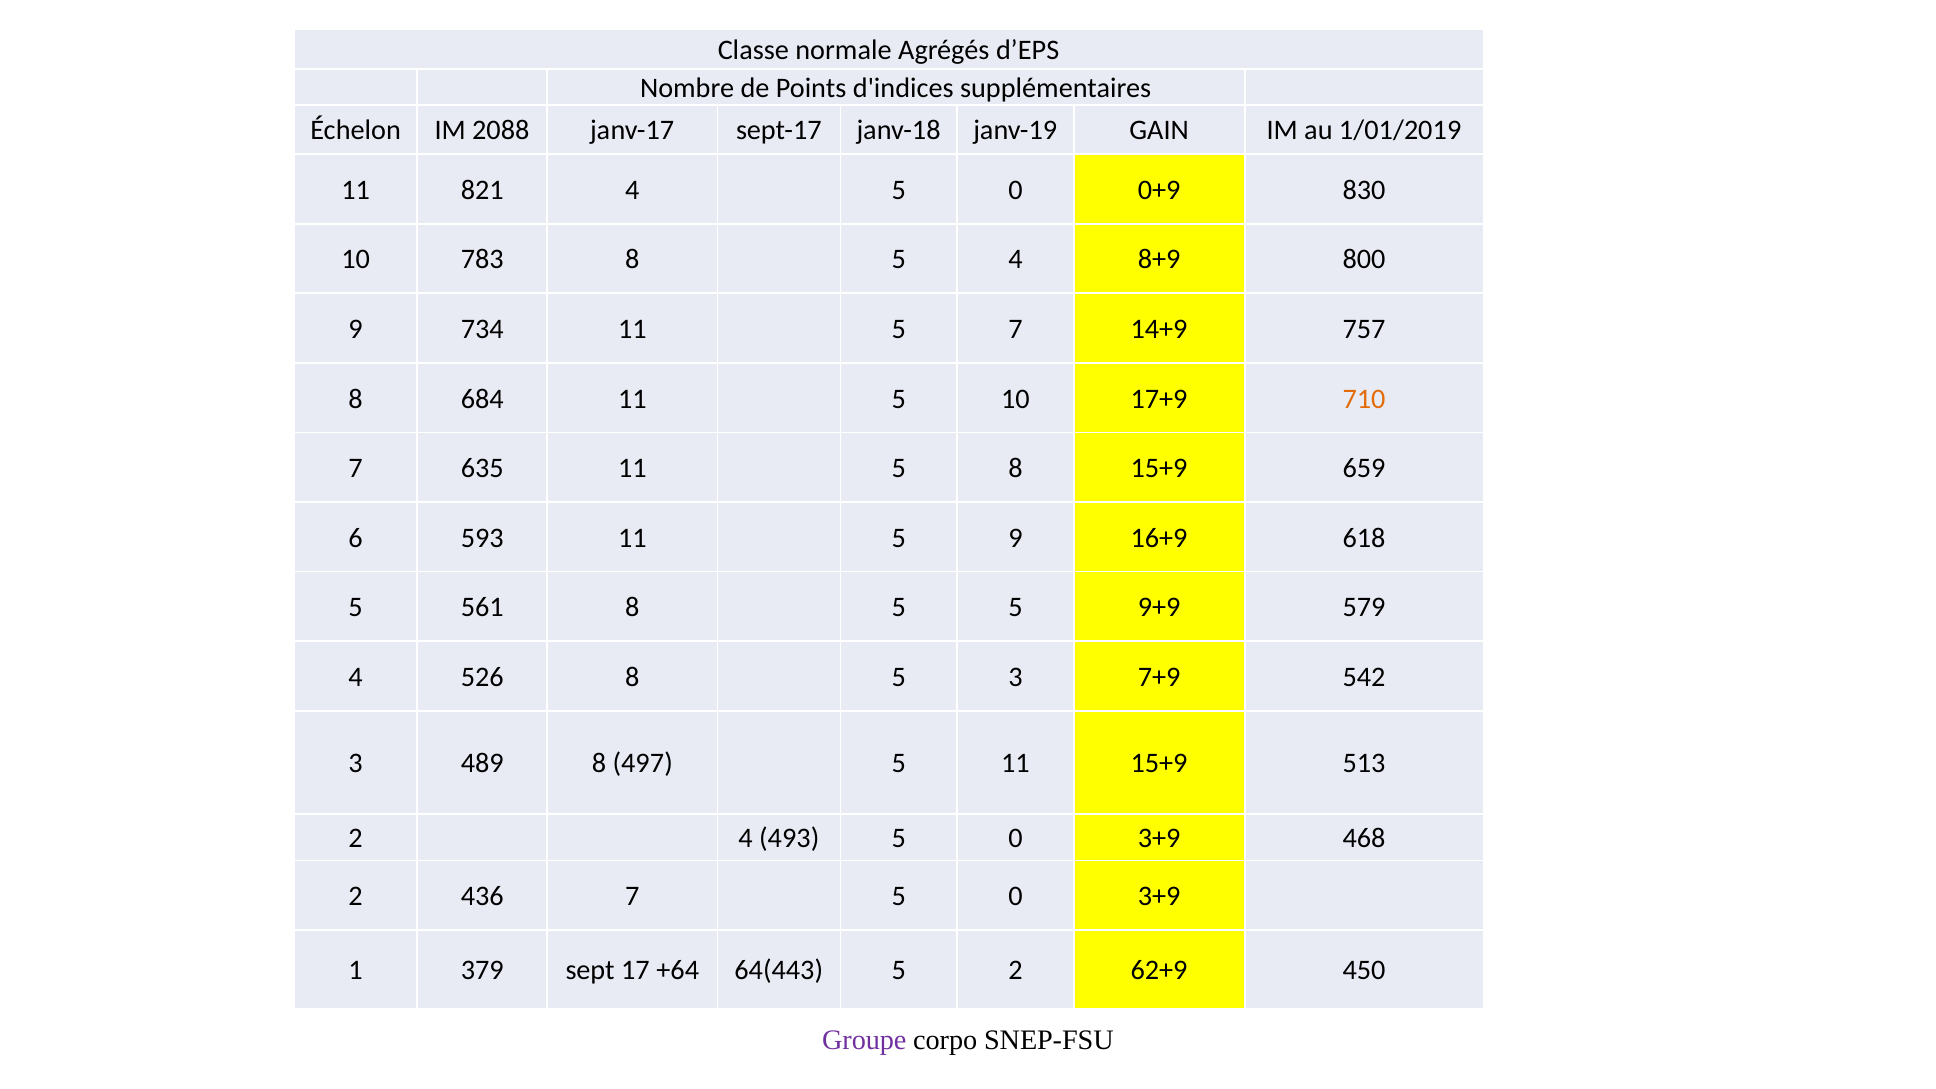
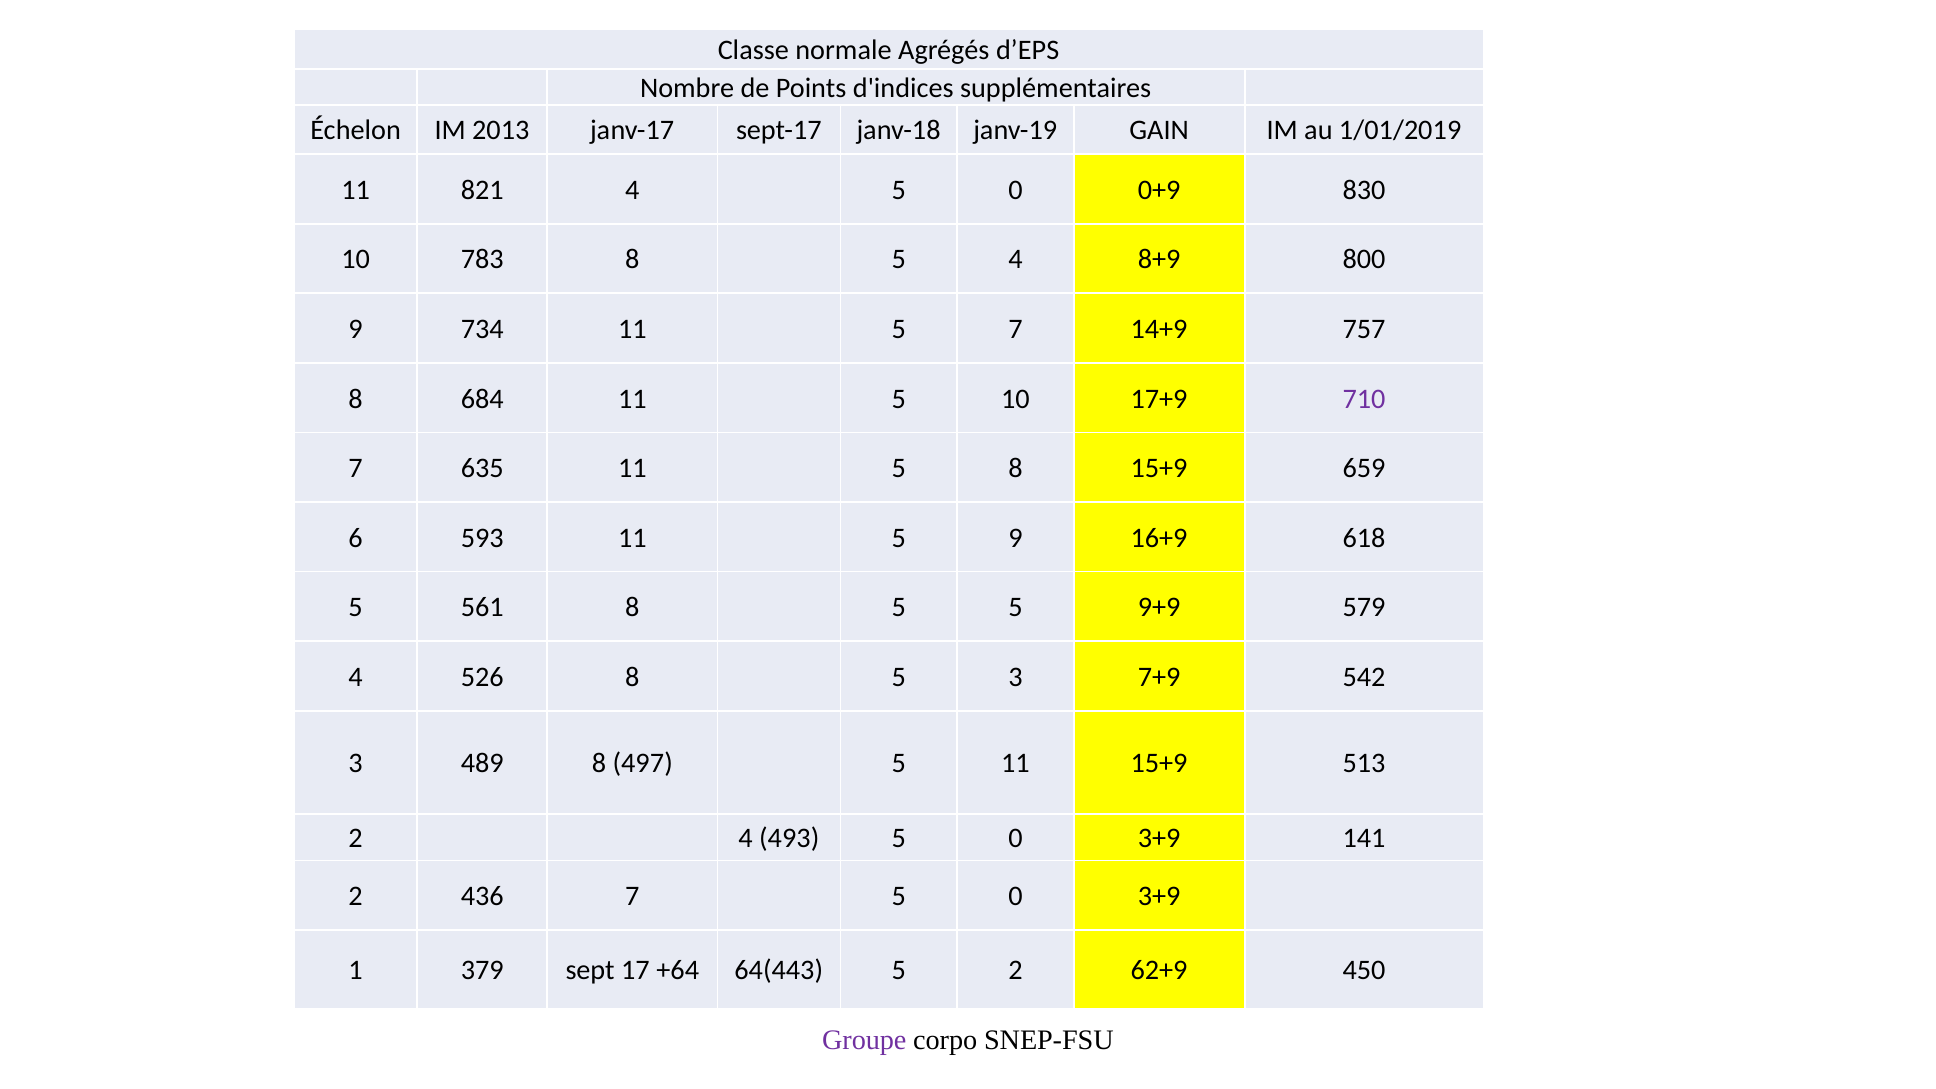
2088: 2088 -> 2013
710 colour: orange -> purple
468: 468 -> 141
